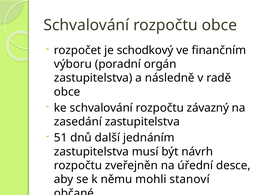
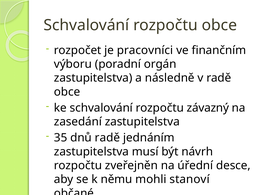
schodkový: schodkový -> pracovníci
51: 51 -> 35
dnů další: další -> radě
